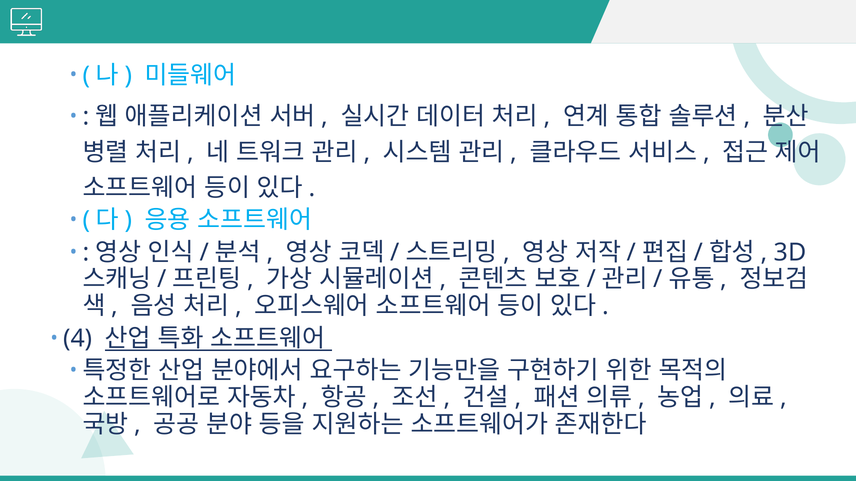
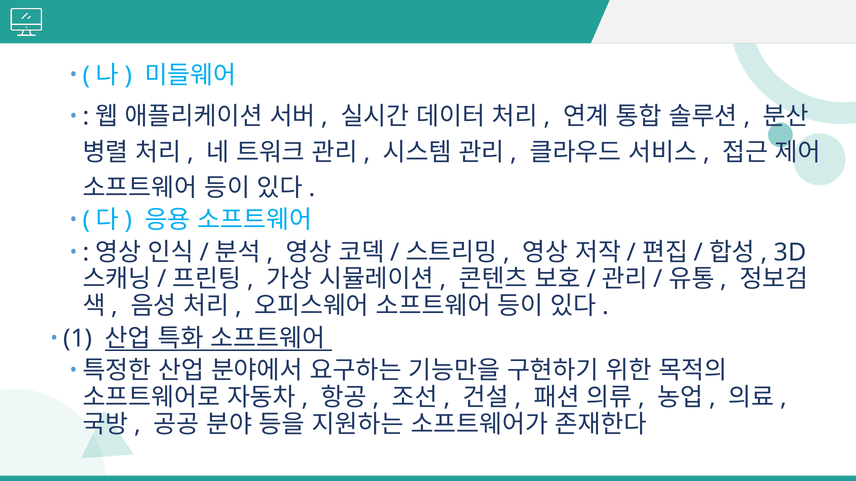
4: 4 -> 1
